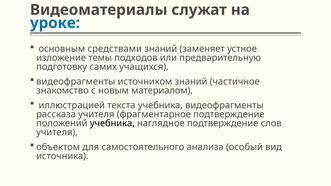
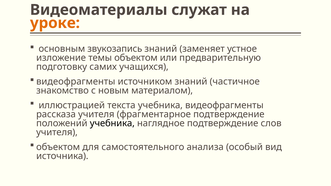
уроке colour: blue -> orange
средствами: средствами -> звукозапись
темы подходов: подходов -> объектом
